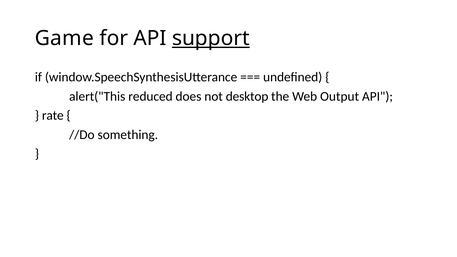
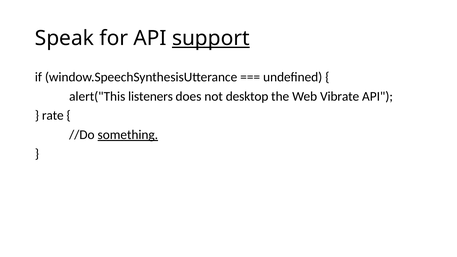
Game: Game -> Speak
reduced: reduced -> listeners
Output: Output -> Vibrate
something underline: none -> present
